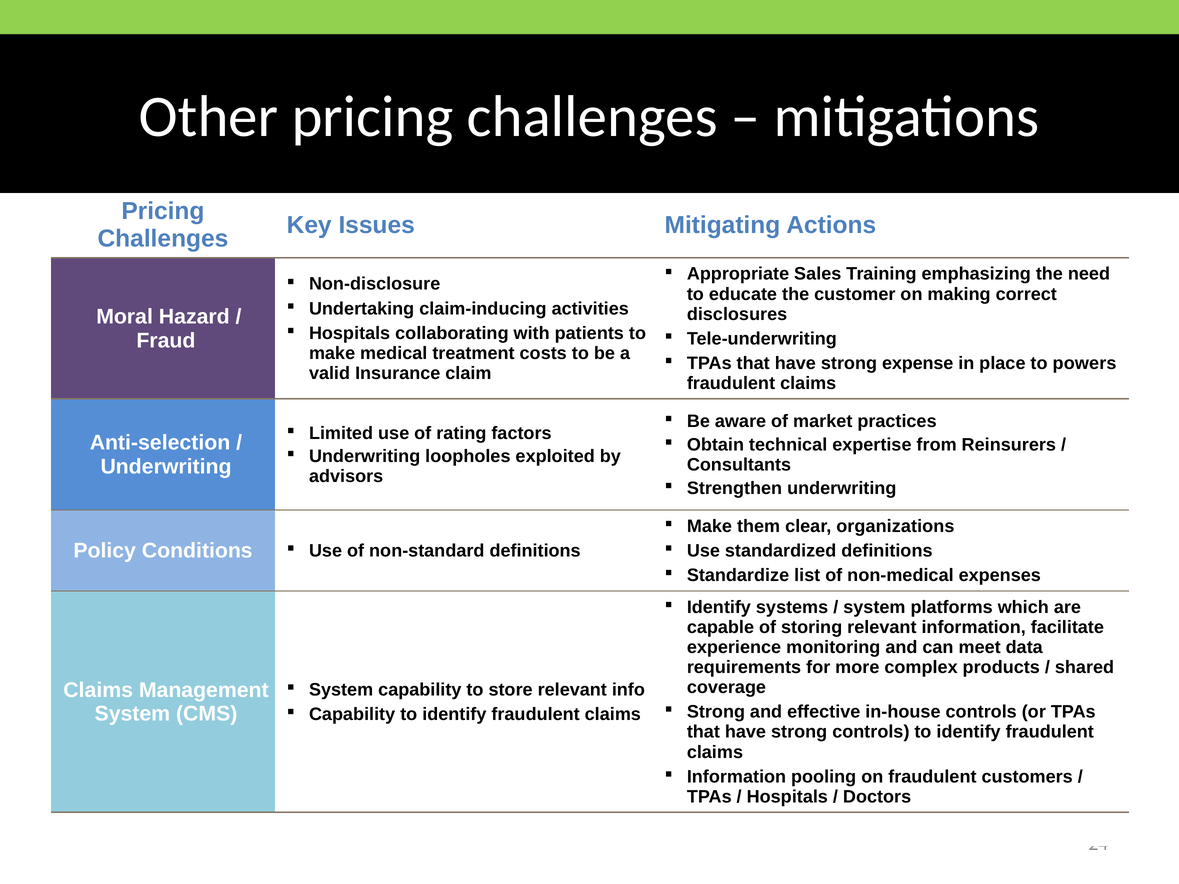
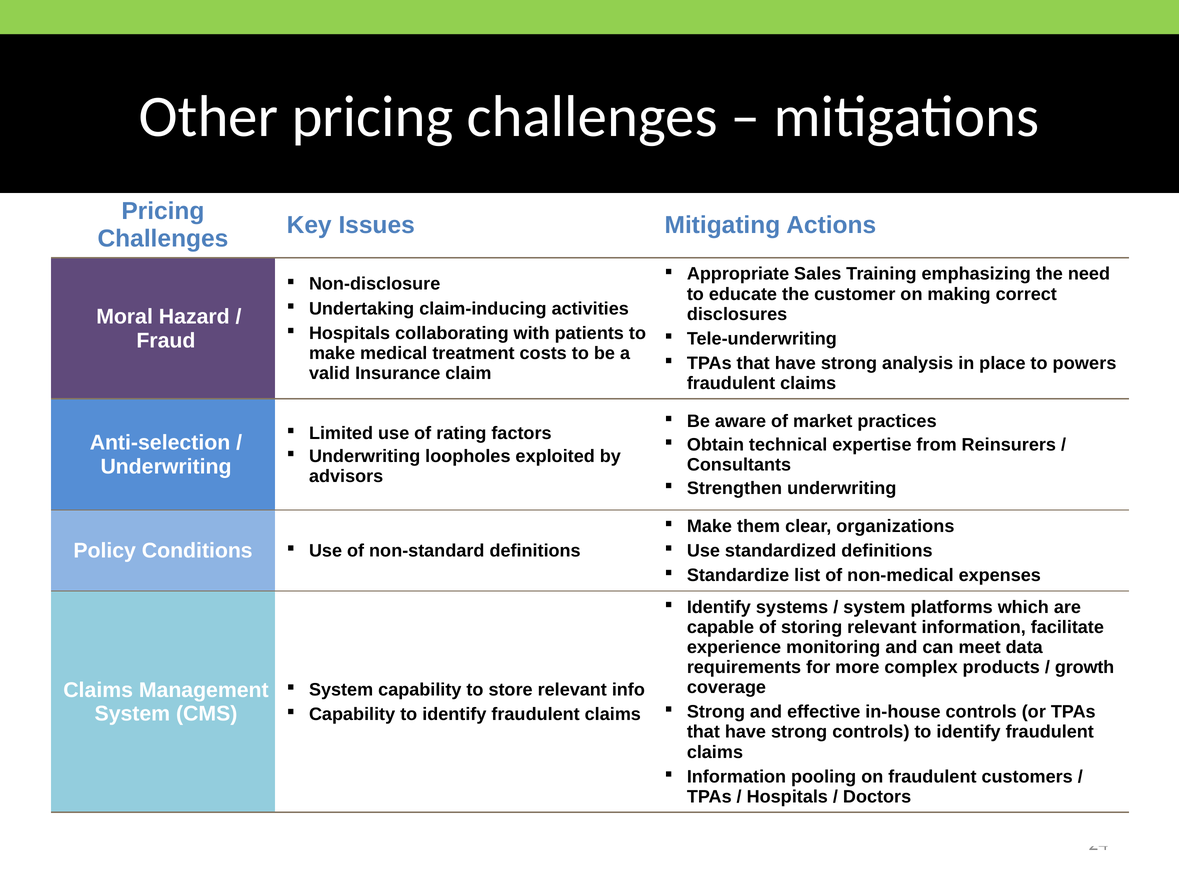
expense: expense -> analysis
shared: shared -> growth
